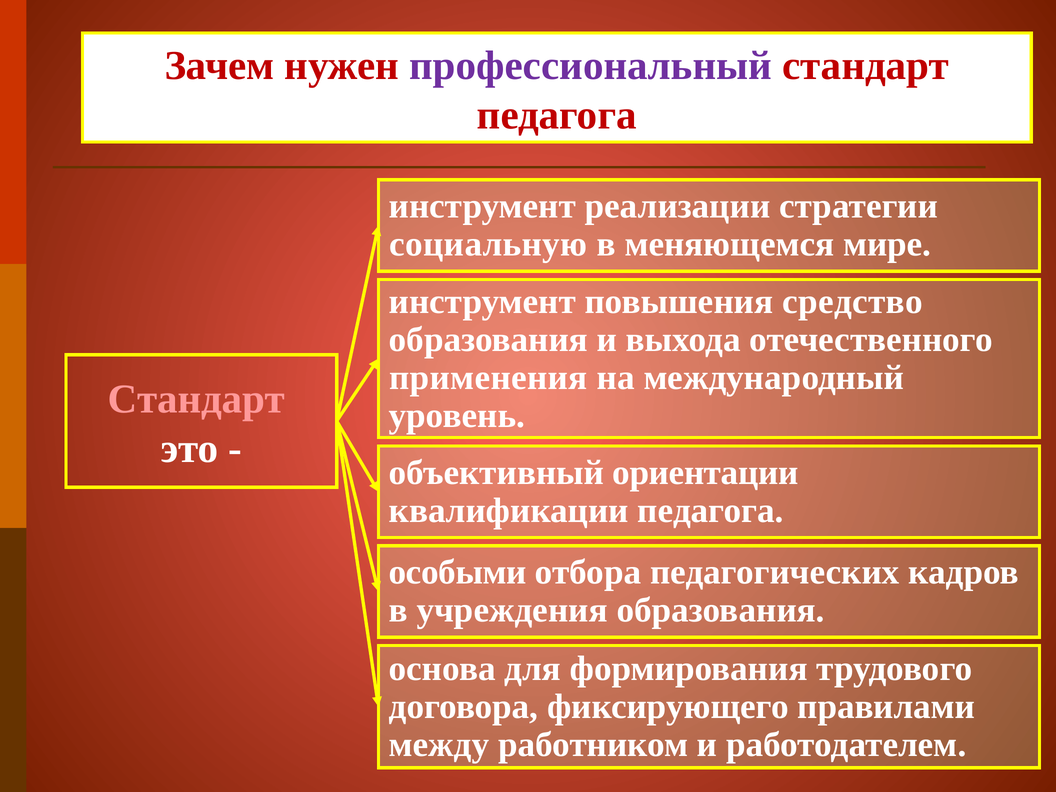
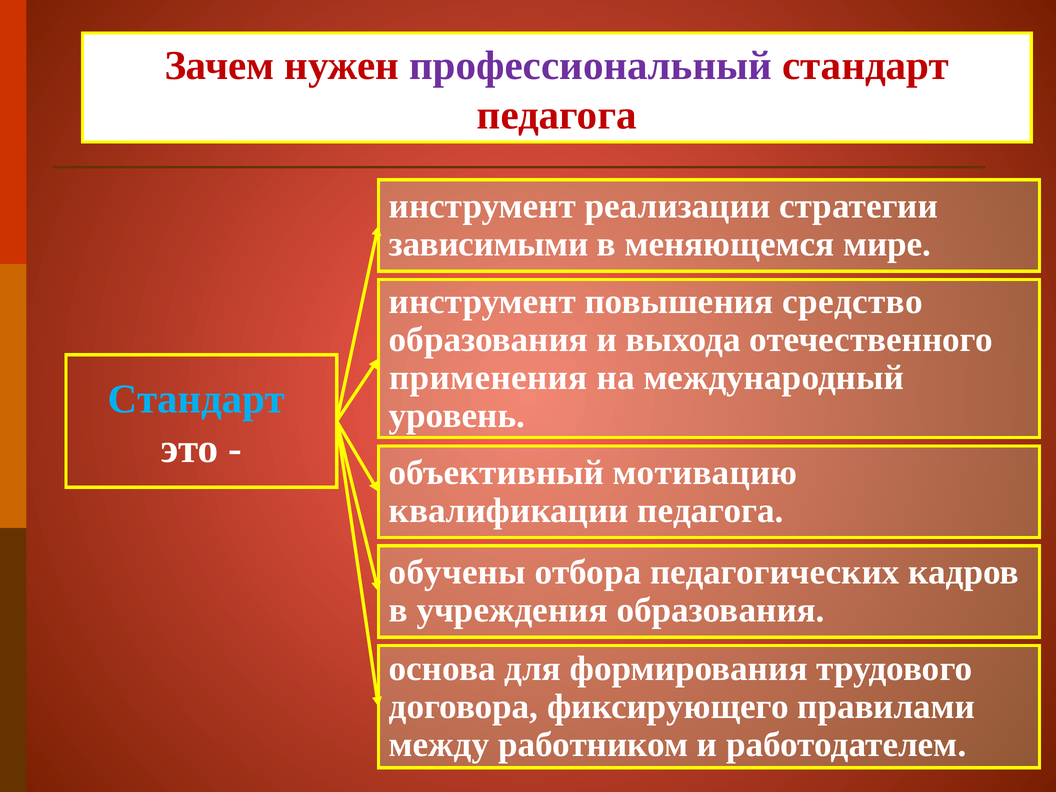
социальную: социальную -> зависимыми
Стандарт at (196, 399) colour: pink -> light blue
ориентации: ориентации -> мотивацию
особыми: особыми -> обучены
